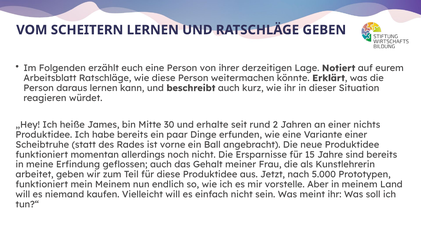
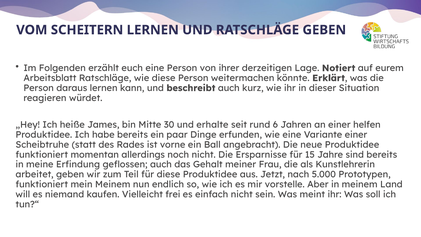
2: 2 -> 6
nichts: nichts -> helfen
Vielleicht will: will -> frei
